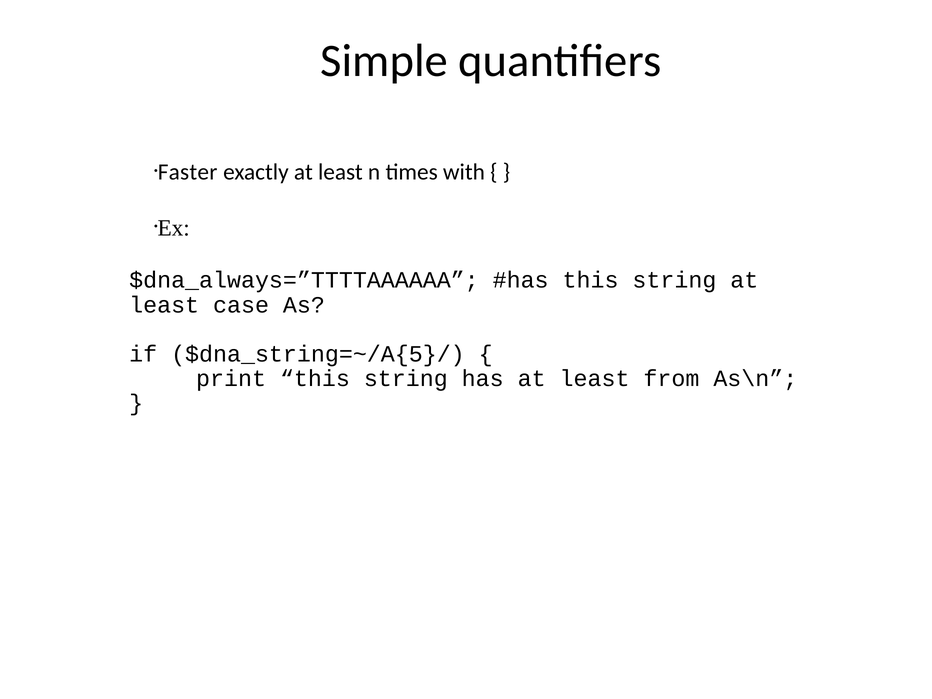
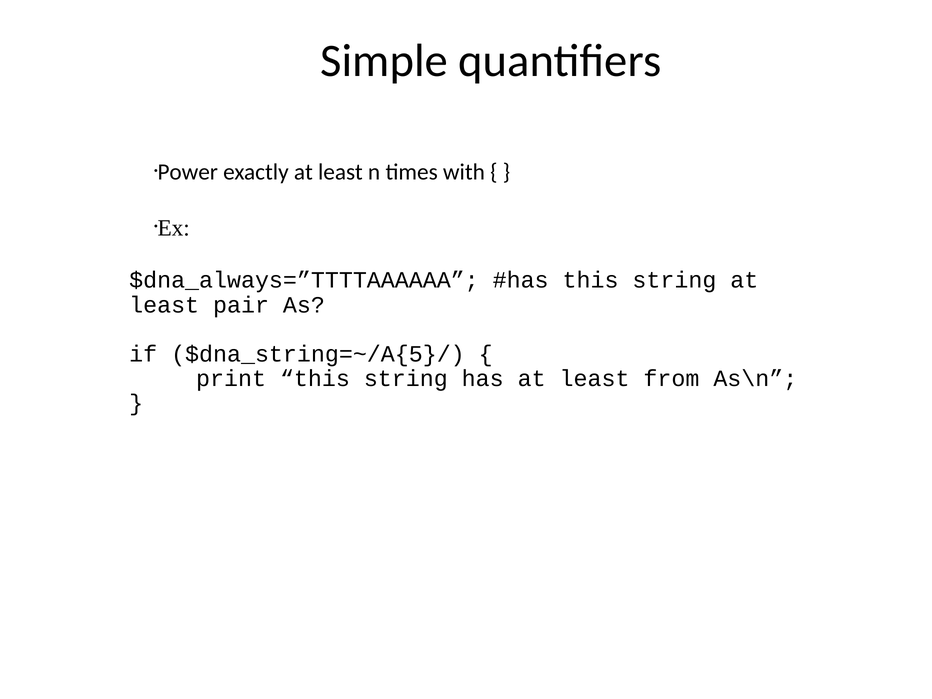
Faster: Faster -> Power
case: case -> pair
